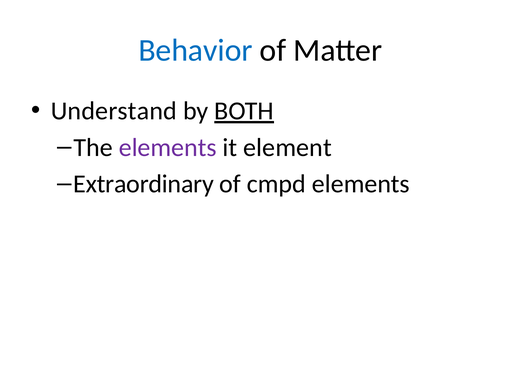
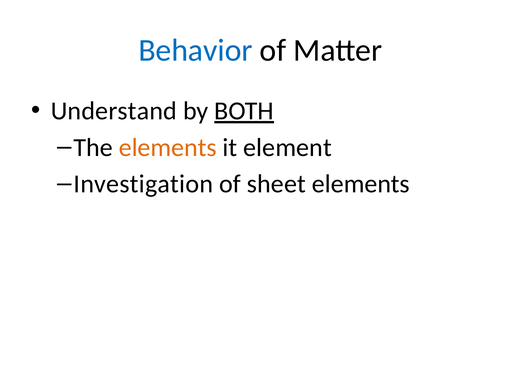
elements at (168, 148) colour: purple -> orange
Extraordinary: Extraordinary -> Investigation
cmpd: cmpd -> sheet
